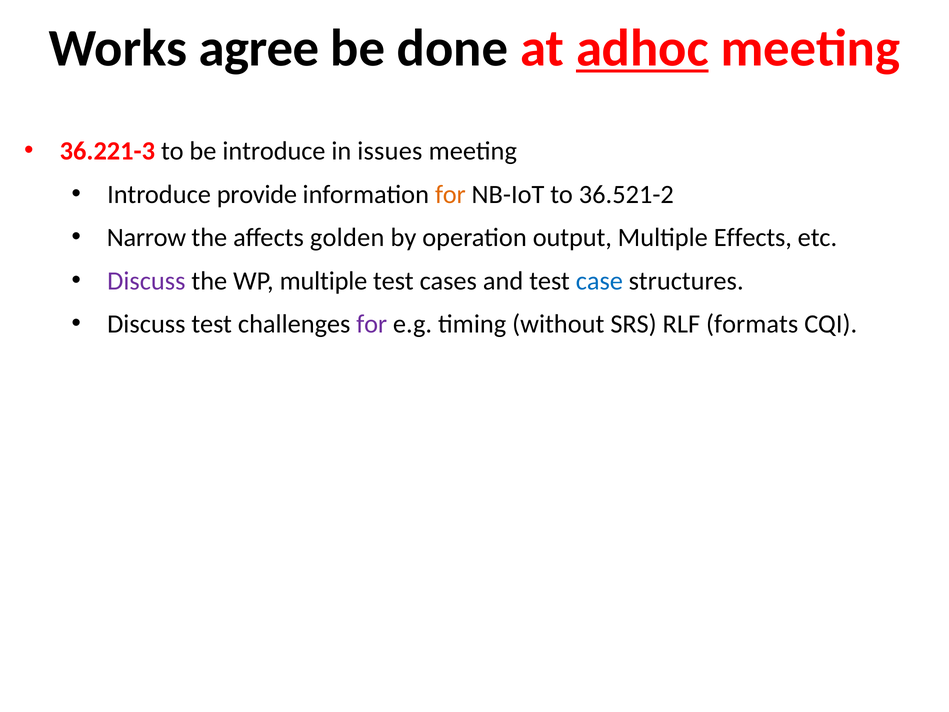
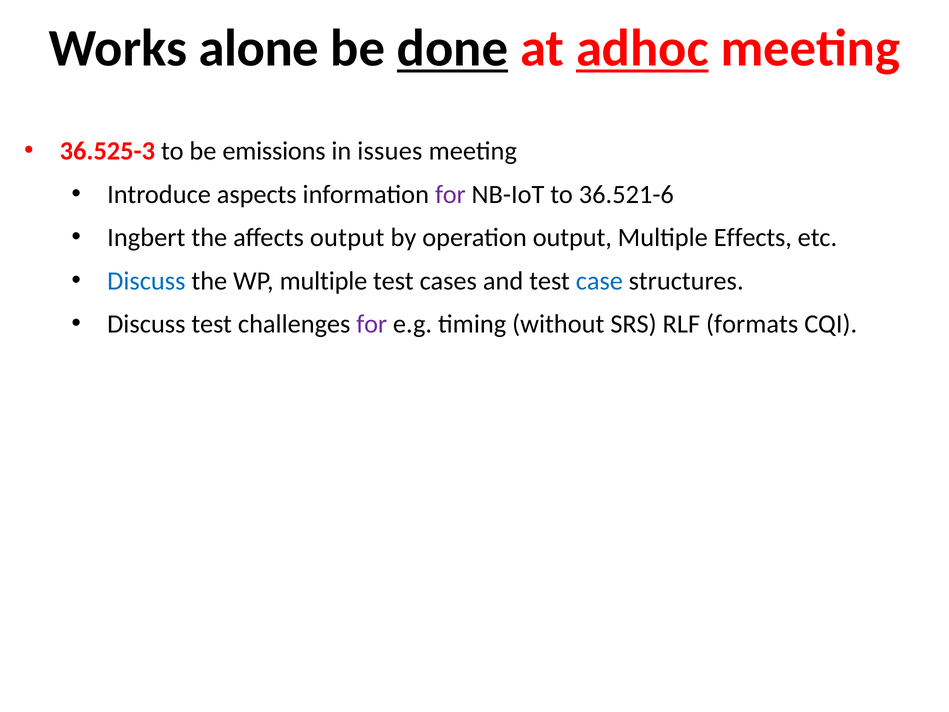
agree: agree -> alone
done underline: none -> present
36.221-3: 36.221-3 -> 36.525-3
be introduce: introduce -> emissions
provide: provide -> aspects
for at (450, 194) colour: orange -> purple
36.521-2: 36.521-2 -> 36.521-6
Narrow: Narrow -> Ingbert
affects golden: golden -> output
Discuss at (146, 281) colour: purple -> blue
